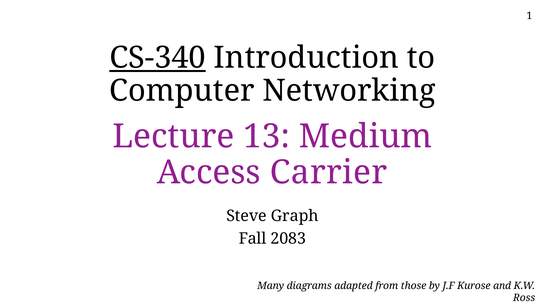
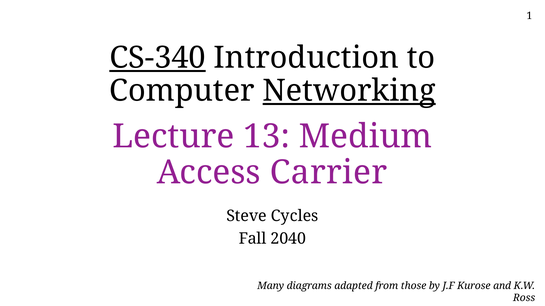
Networking underline: none -> present
Graph: Graph -> Cycles
2083: 2083 -> 2040
